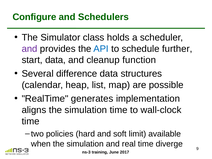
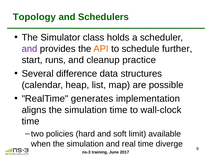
Configure: Configure -> Topology
API colour: blue -> orange
start data: data -> runs
function: function -> practice
